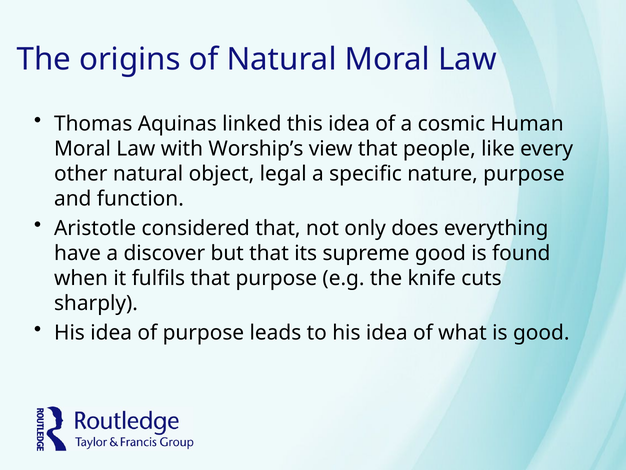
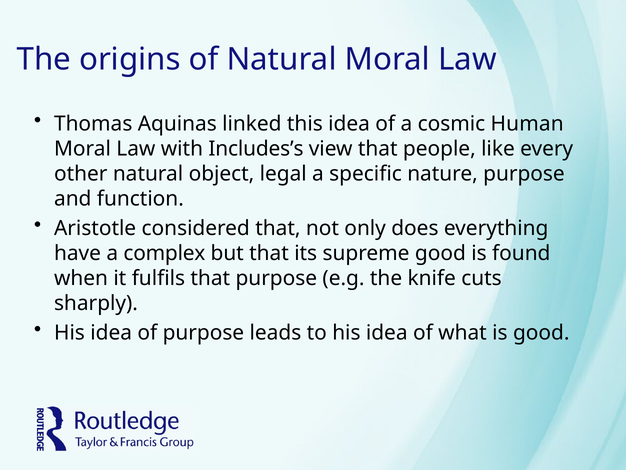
Worship’s: Worship’s -> Includes’s
discover: discover -> complex
